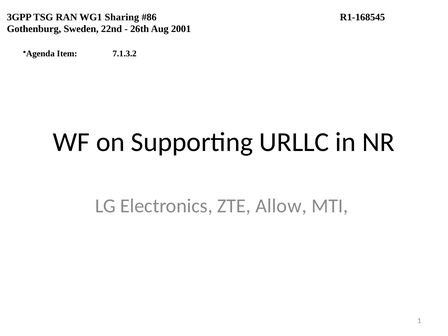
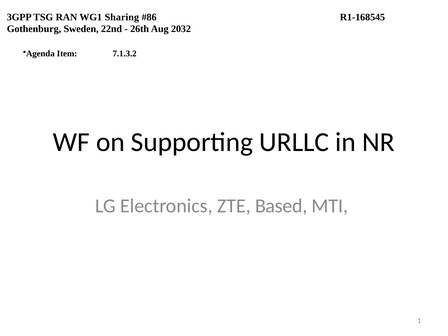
2001: 2001 -> 2032
Allow: Allow -> Based
